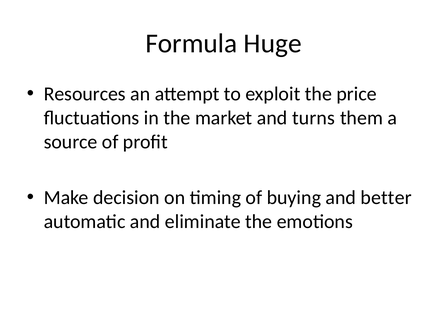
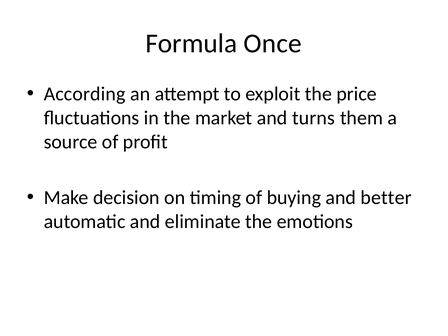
Huge: Huge -> Once
Resources: Resources -> According
